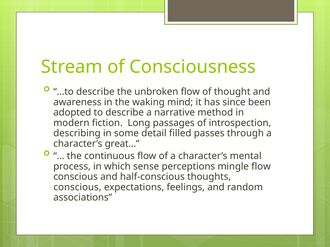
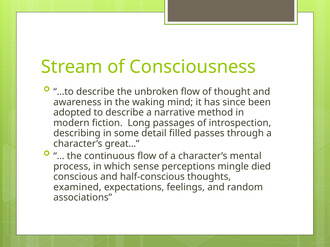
mingle flow: flow -> died
conscious at (77, 187): conscious -> examined
